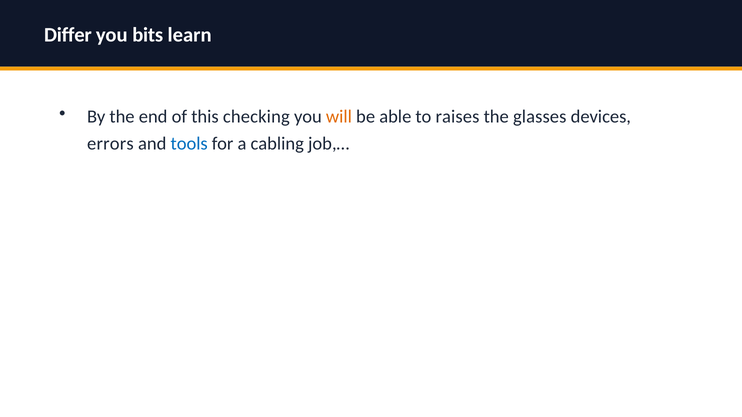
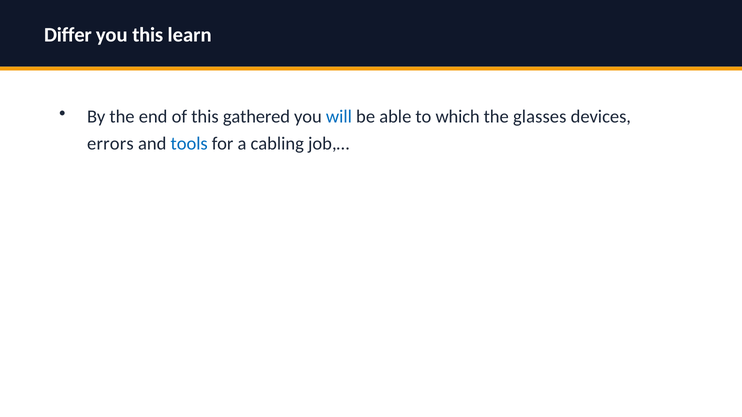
you bits: bits -> this
checking: checking -> gathered
will colour: orange -> blue
raises: raises -> which
